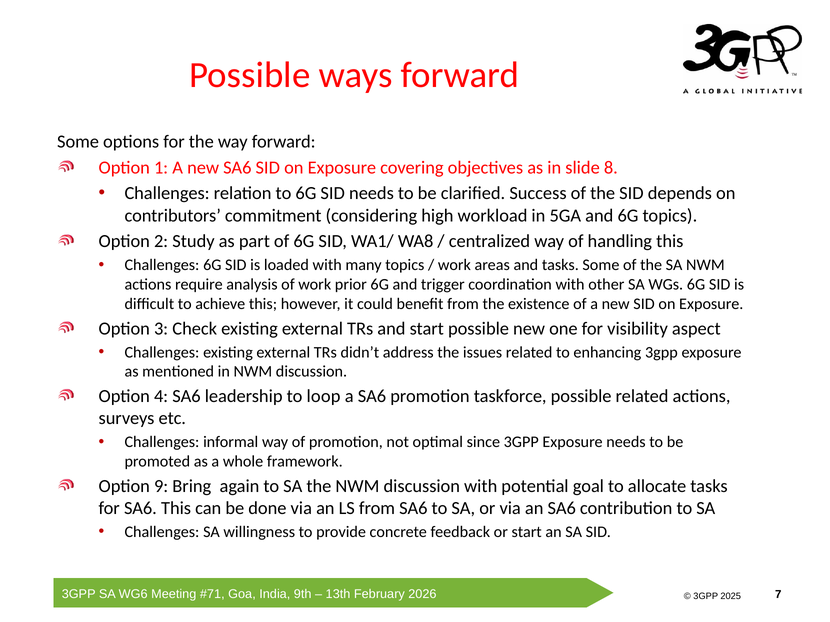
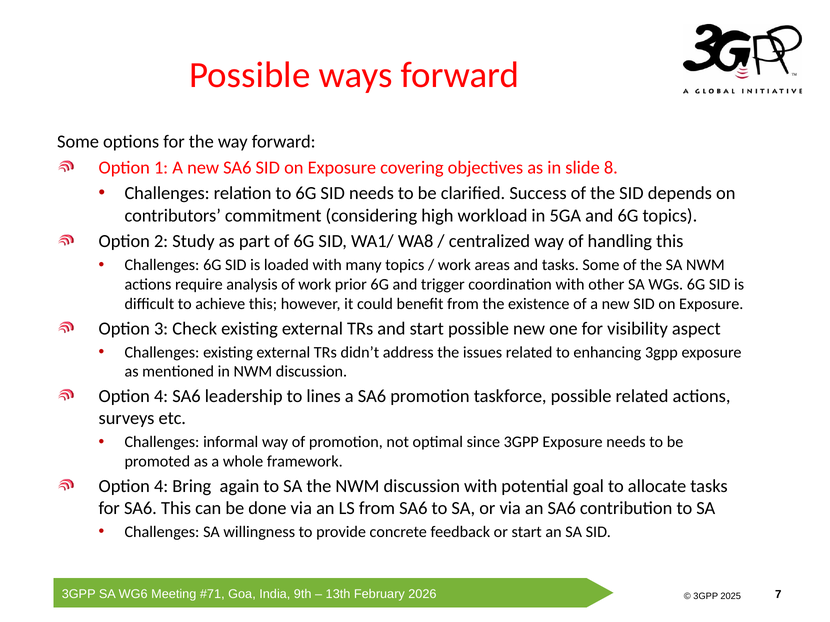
loop: loop -> lines
9 at (161, 486): 9 -> 4
